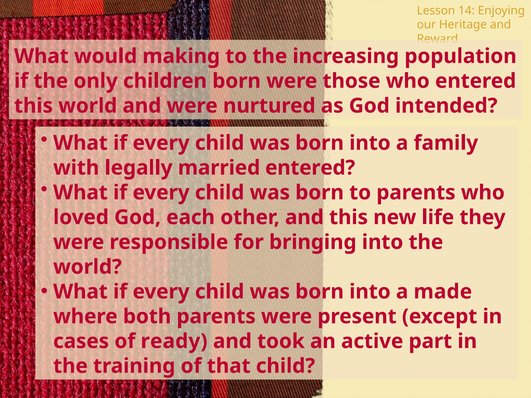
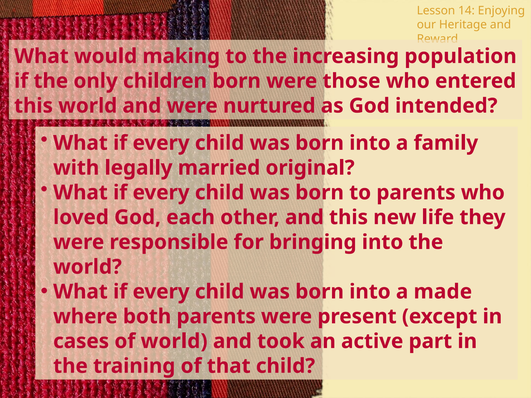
married entered: entered -> original
of ready: ready -> world
